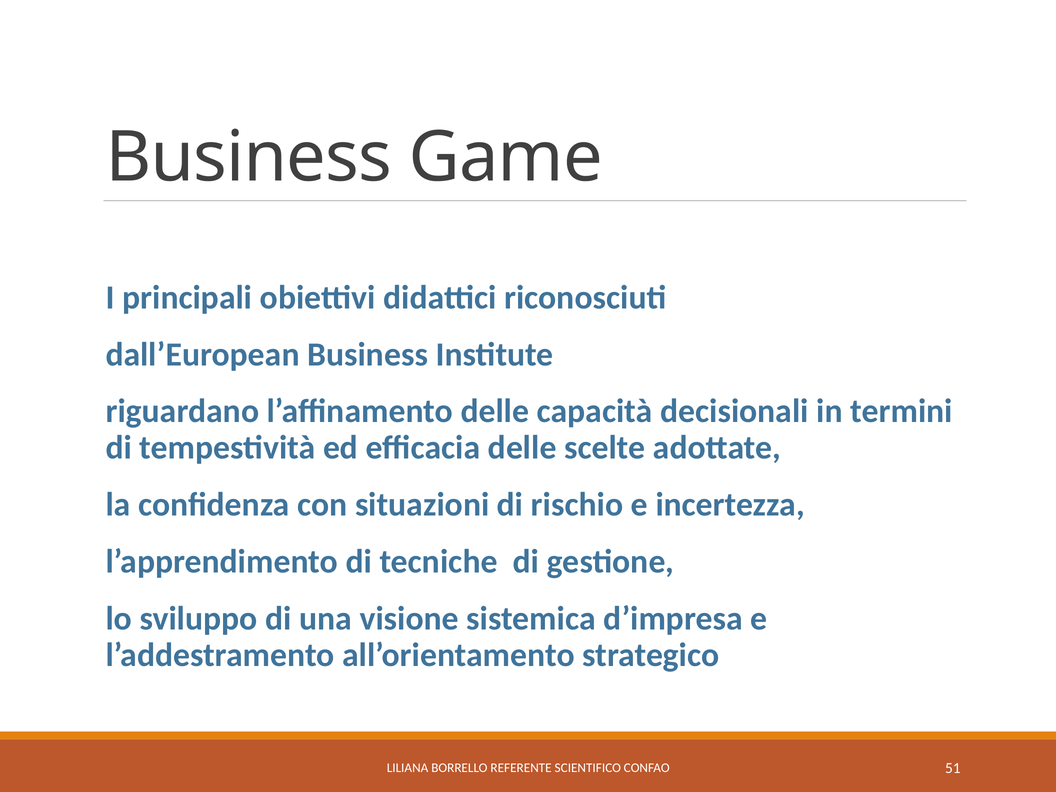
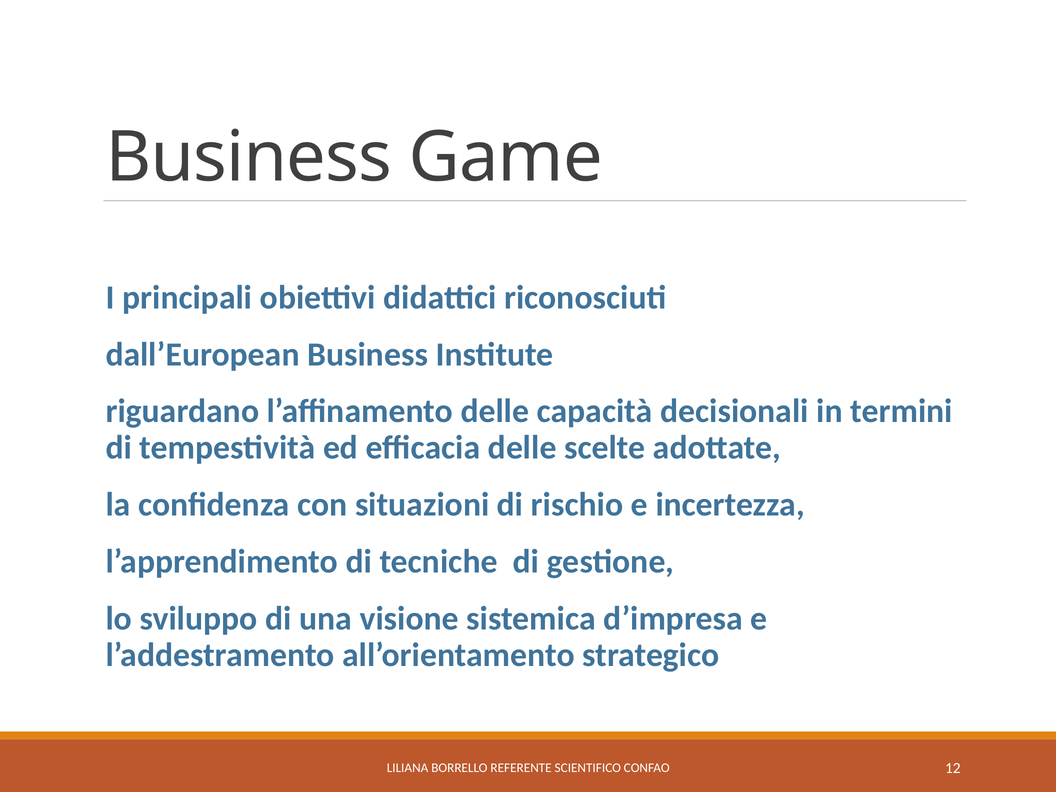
51: 51 -> 12
